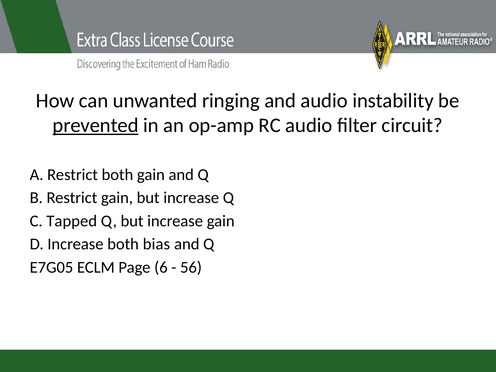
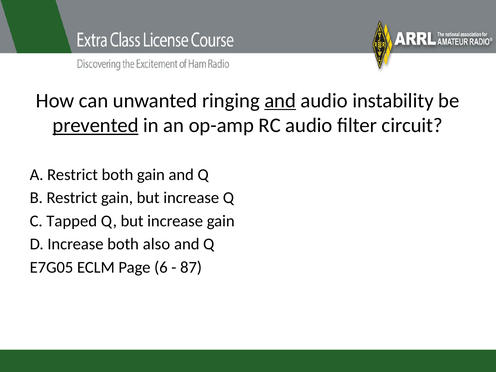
and at (280, 101) underline: none -> present
bias: bias -> also
56: 56 -> 87
